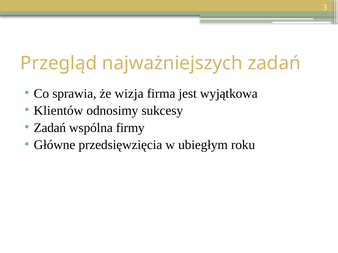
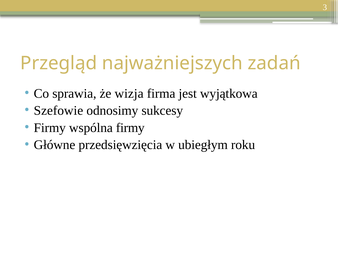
Klientów: Klientów -> Szefowie
Zadań at (50, 128): Zadań -> Firmy
